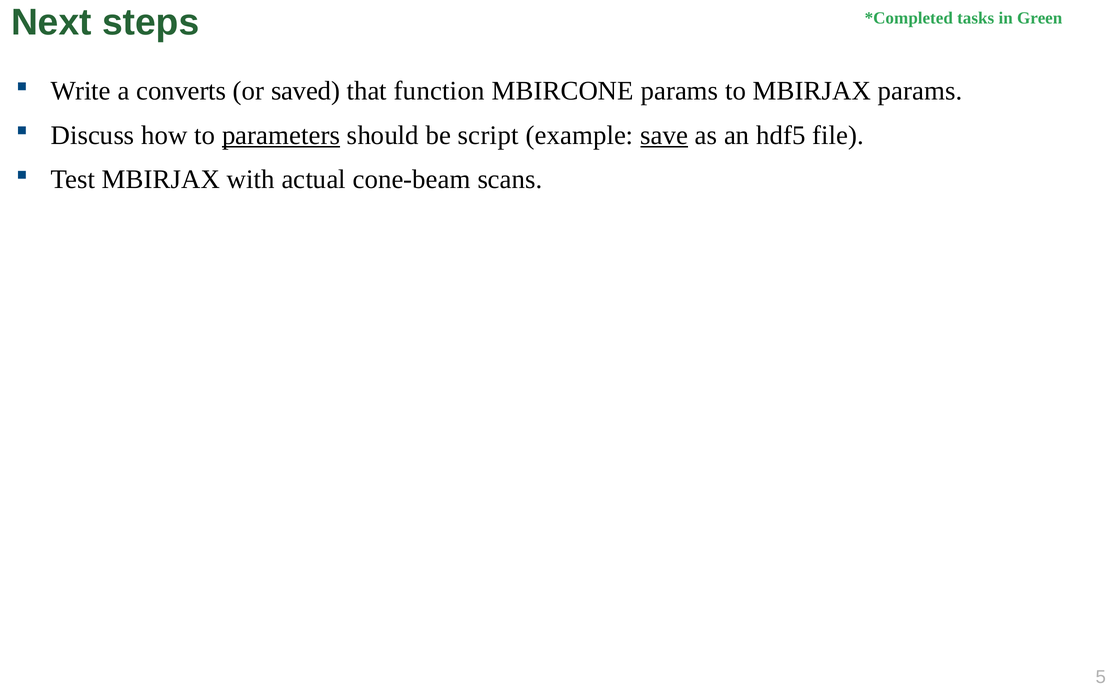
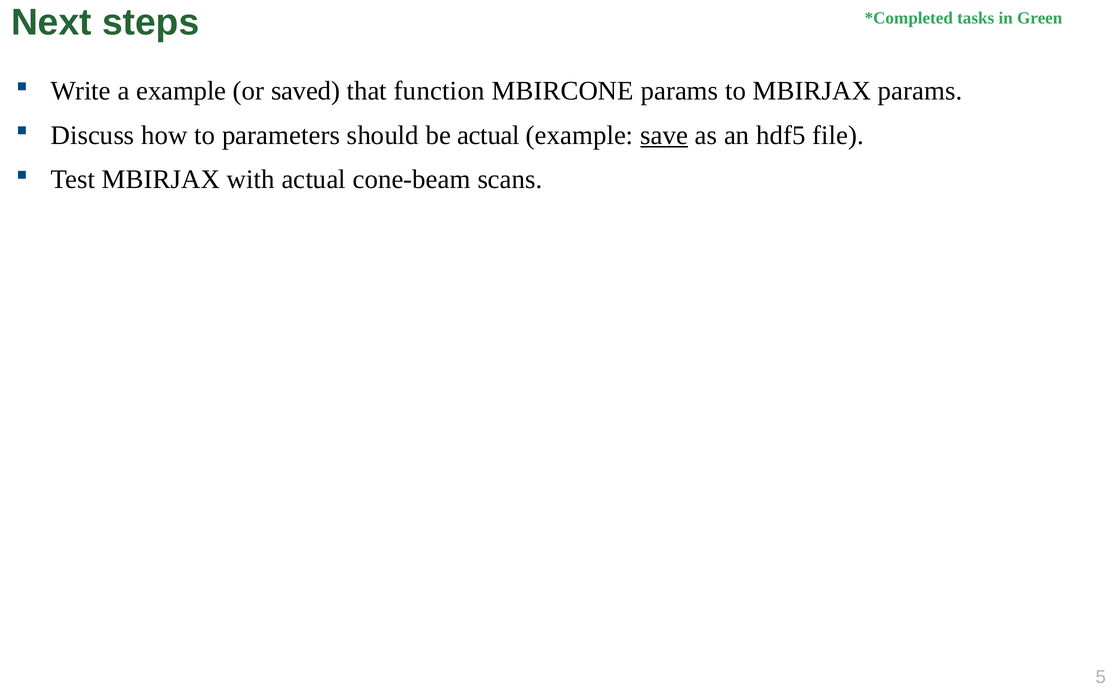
a converts: converts -> example
parameters underline: present -> none
be script: script -> actual
